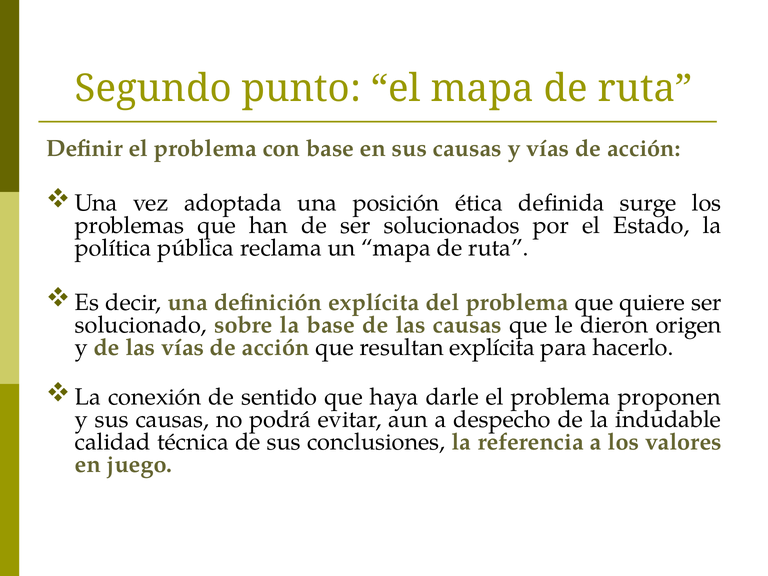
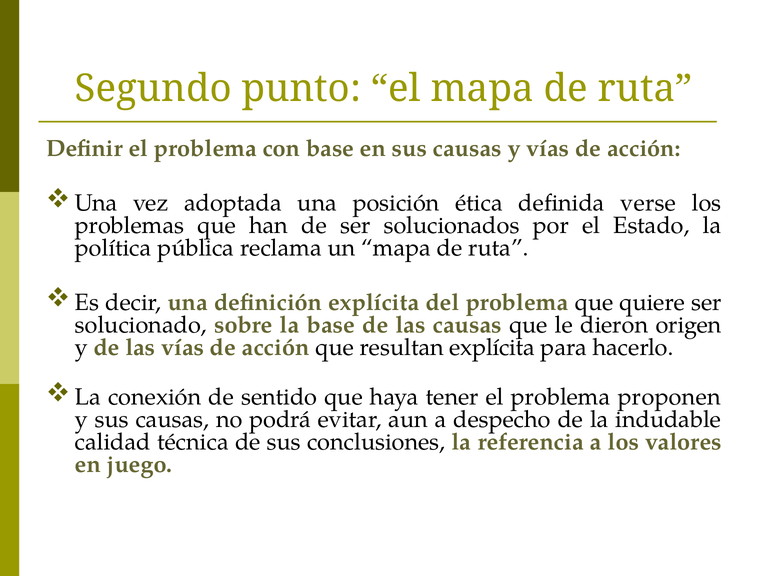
surge: surge -> verse
darle: darle -> tener
